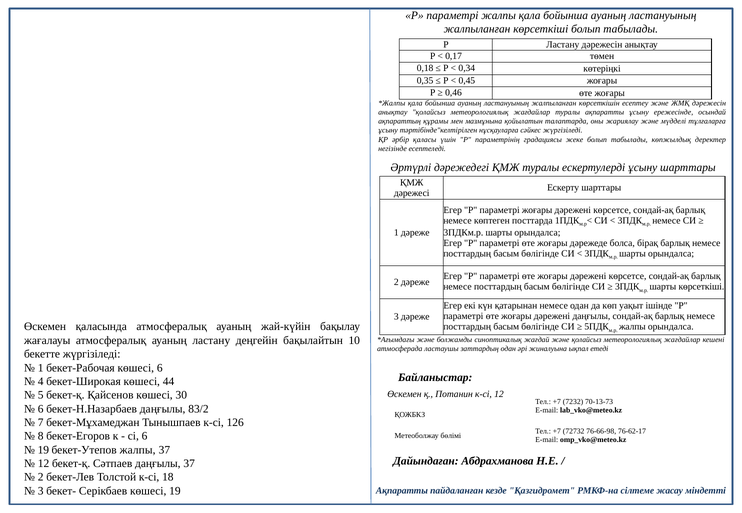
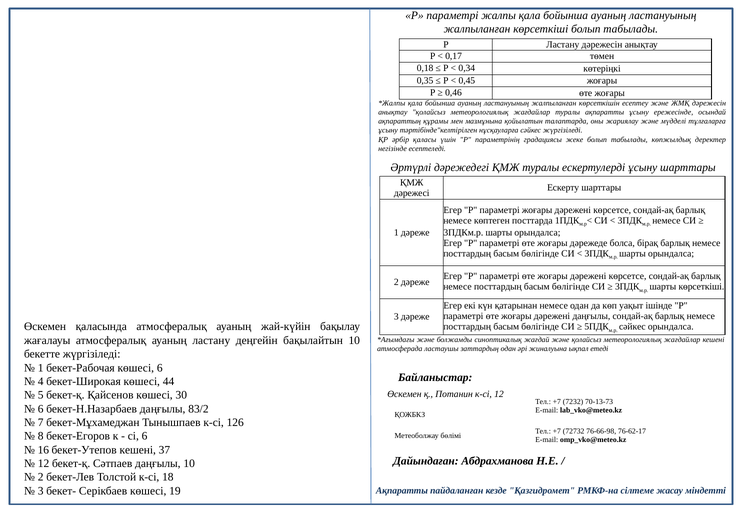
жалпы at (632, 327): жалпы -> сәйкес
19 at (43, 450): 19 -> 16
бекет-Утепов жалпы: жалпы -> кешені
даңғылы 37: 37 -> 10
